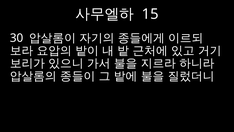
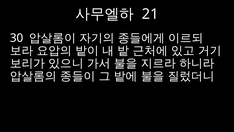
15: 15 -> 21
